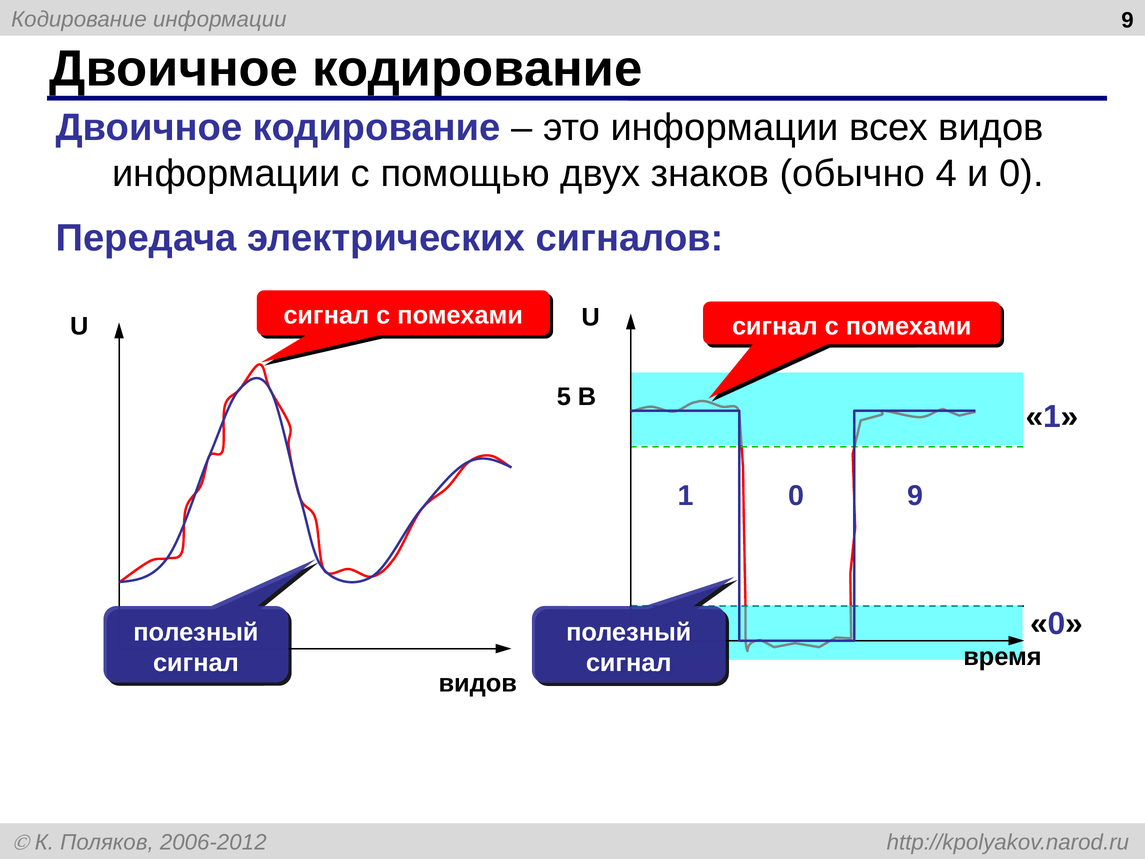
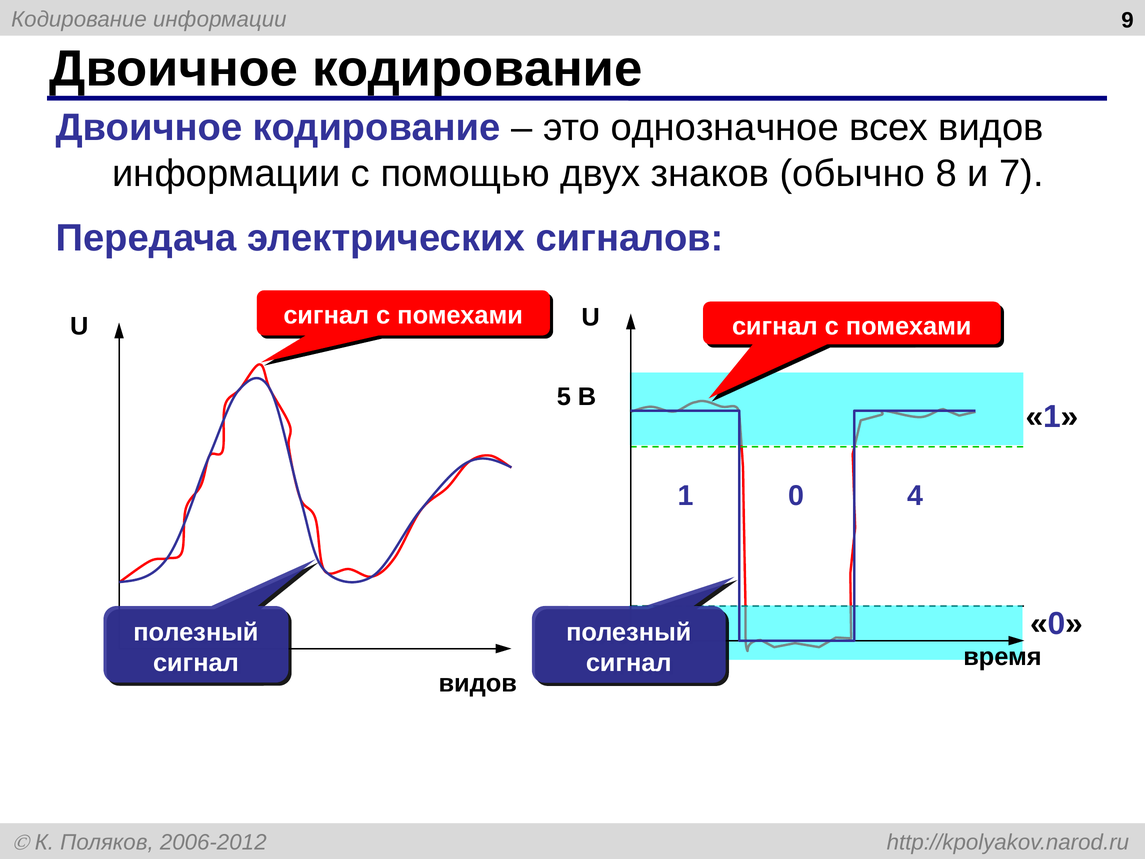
это информации: информации -> однозначное
4: 4 -> 8
и 0: 0 -> 7
0 9: 9 -> 4
